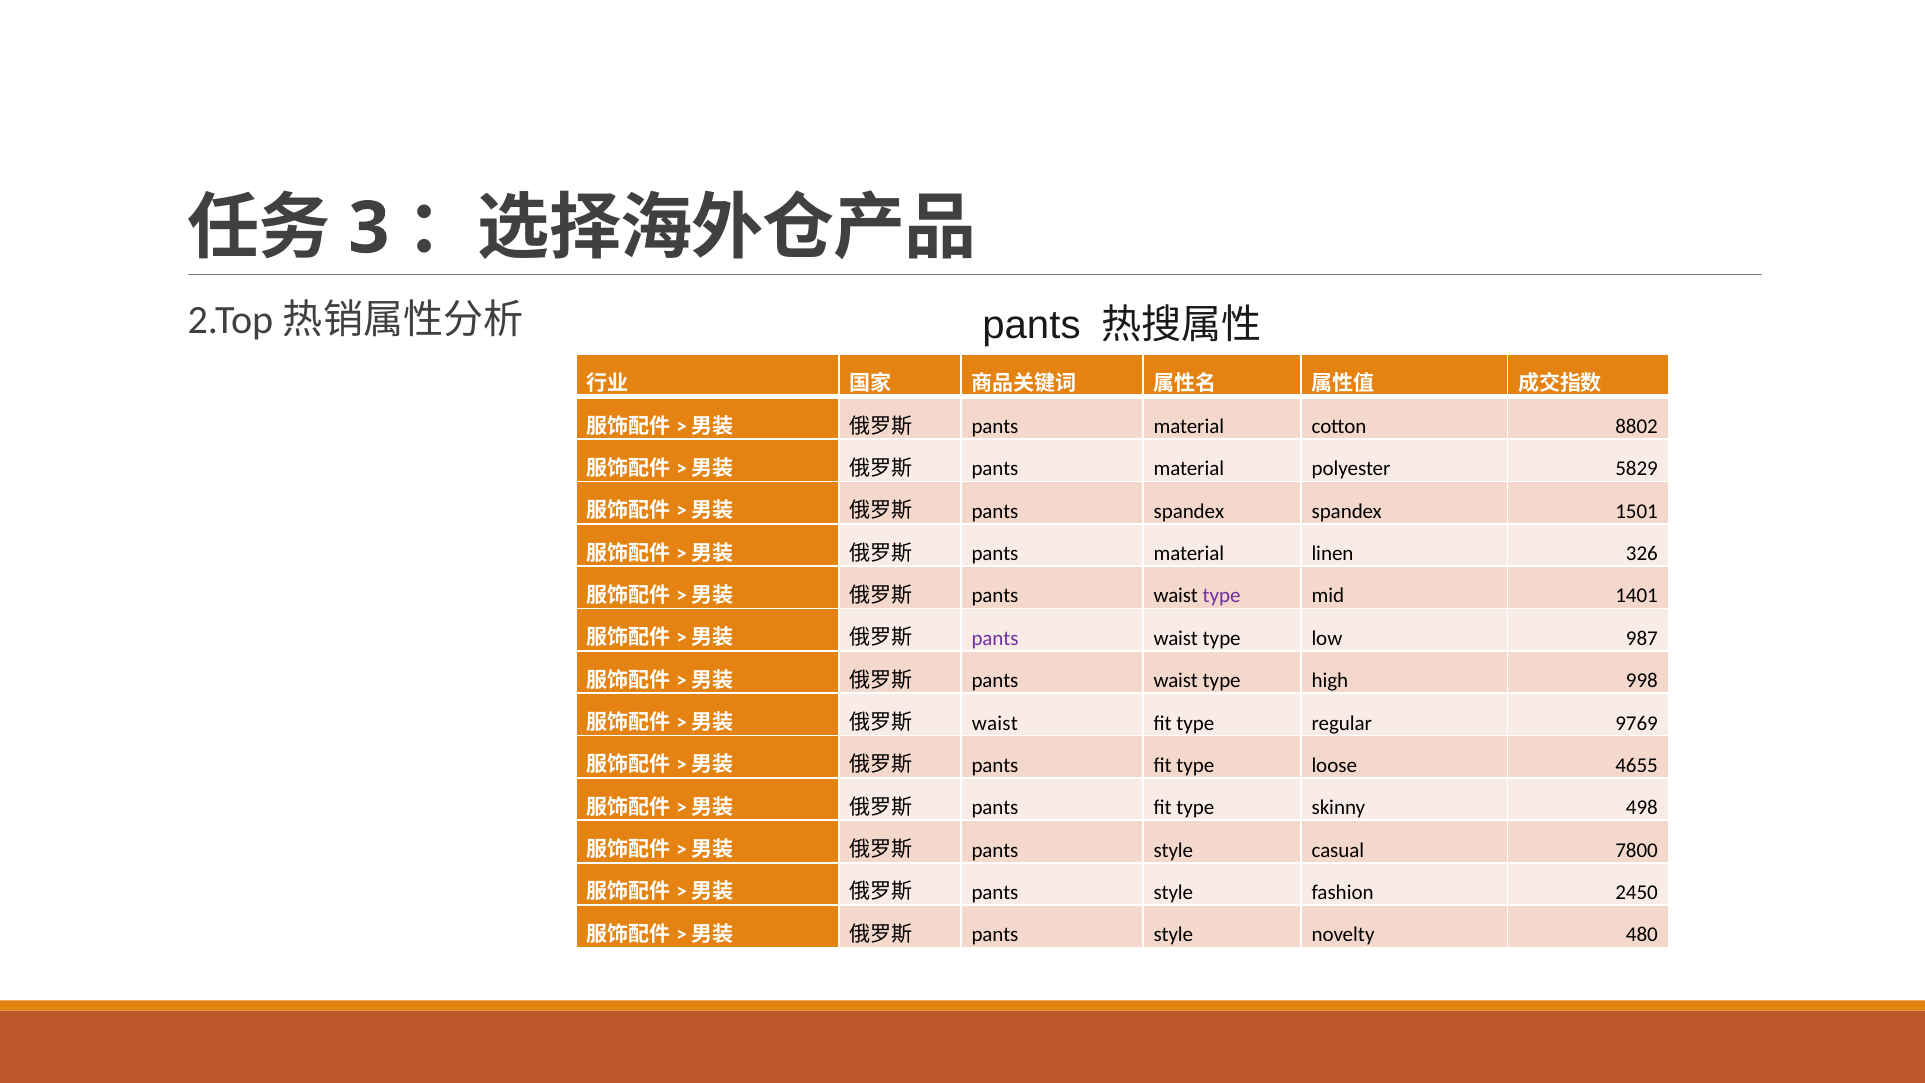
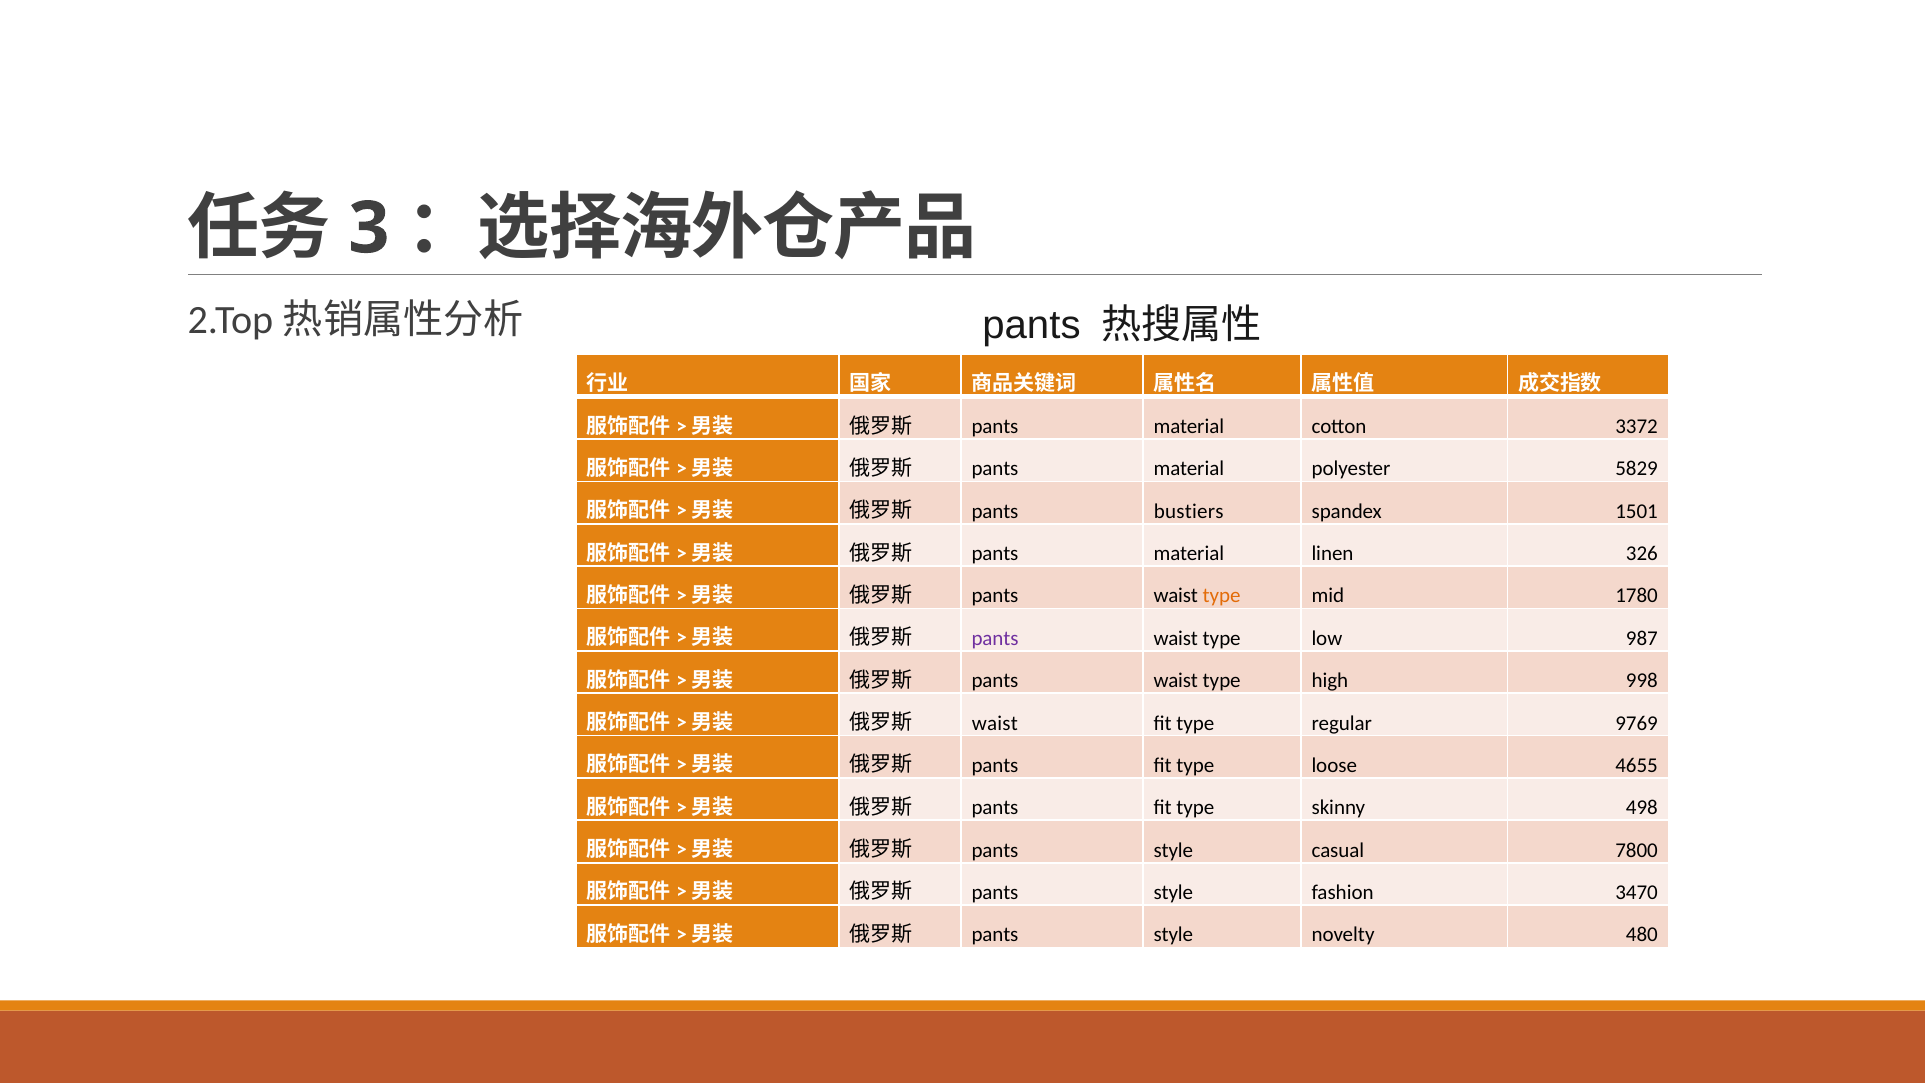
8802: 8802 -> 3372
pants spandex: spandex -> bustiers
type at (1222, 596) colour: purple -> orange
1401: 1401 -> 1780
2450: 2450 -> 3470
